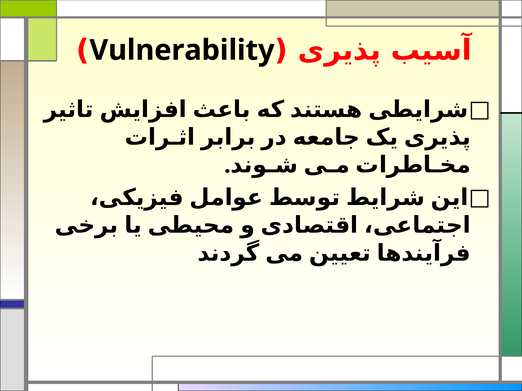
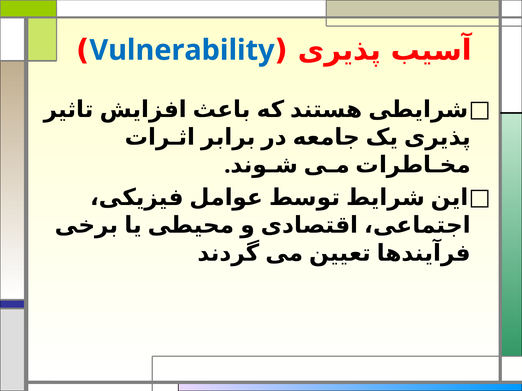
Vulnerability colour: black -> blue
